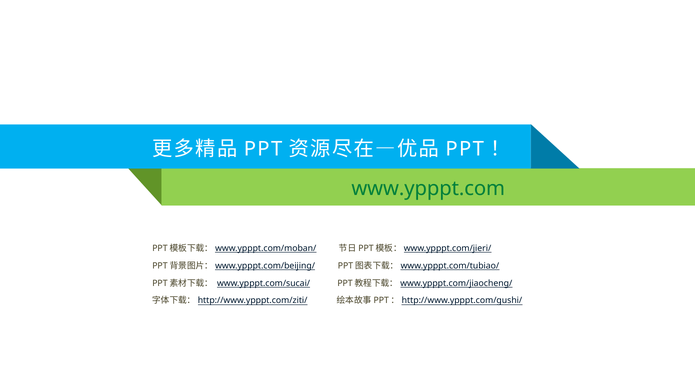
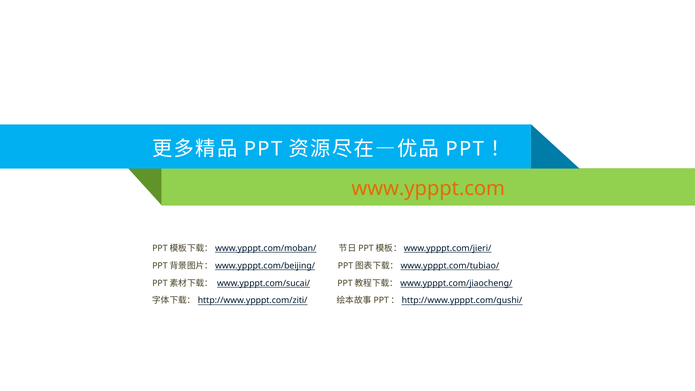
www.ypppt.com colour: green -> orange
